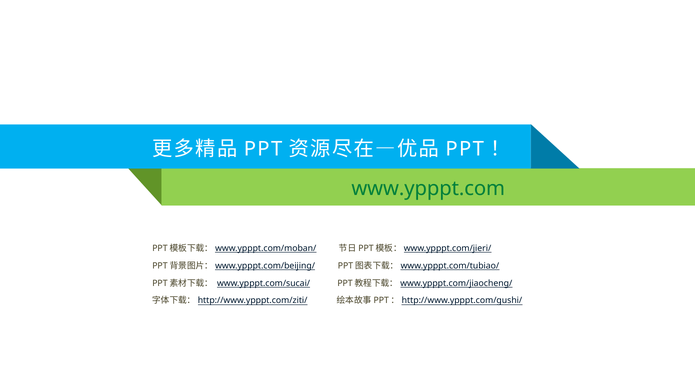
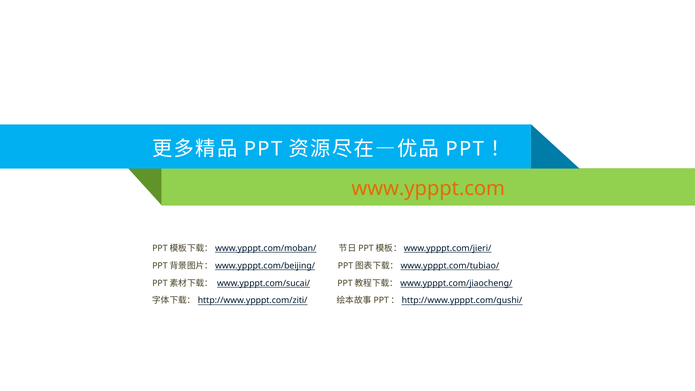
www.ypppt.com colour: green -> orange
